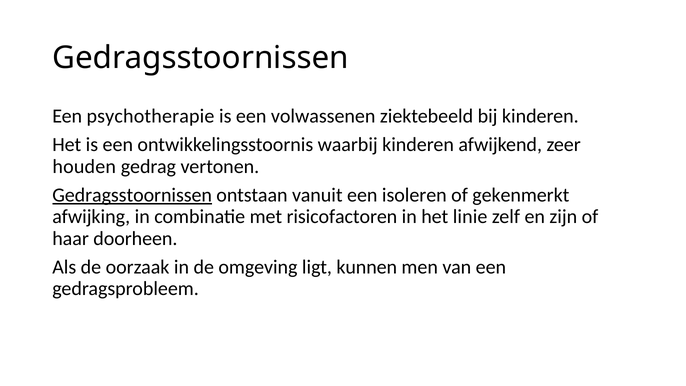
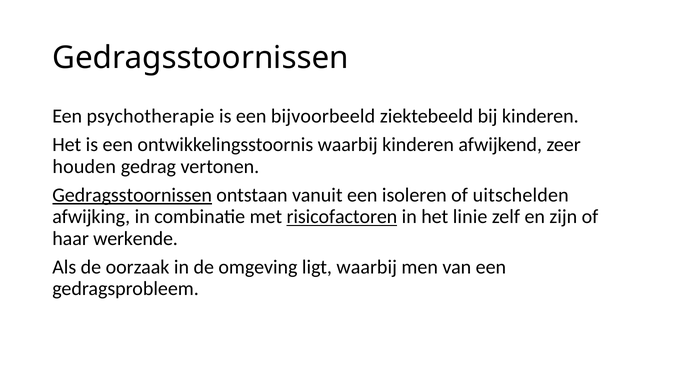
volwassenen: volwassenen -> bijvoorbeeld
gekenmerkt: gekenmerkt -> uitschelden
risicofactoren underline: none -> present
doorheen: doorheen -> werkende
ligt kunnen: kunnen -> waarbij
